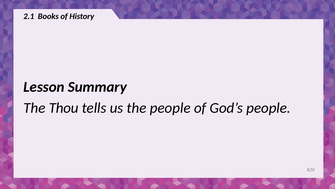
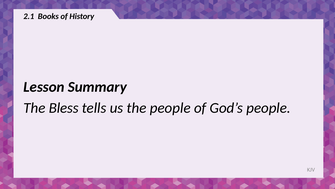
Thou: Thou -> Bless
